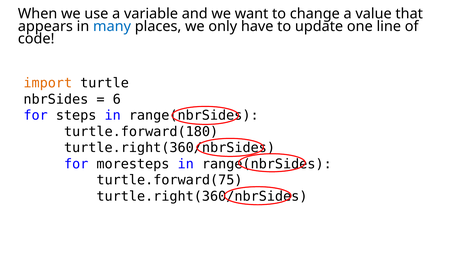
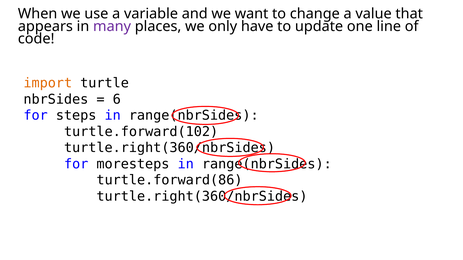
many colour: blue -> purple
turtle.forward(180: turtle.forward(180 -> turtle.forward(102
turtle.forward(75: turtle.forward(75 -> turtle.forward(86
